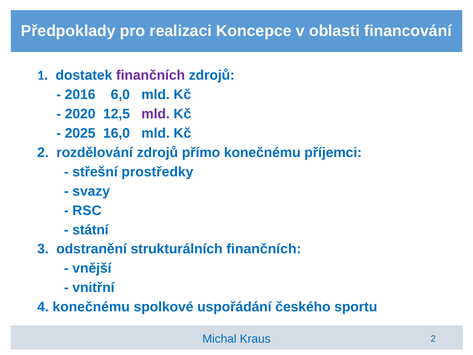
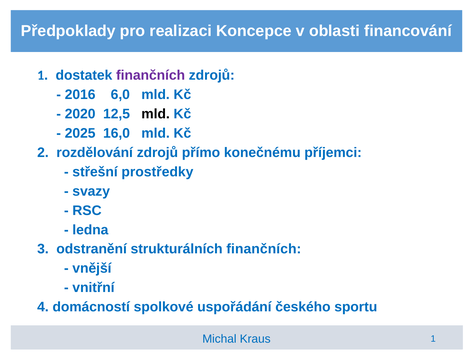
mld at (156, 114) colour: purple -> black
státní: státní -> ledna
4 konečnému: konečnému -> domácností
Kraus 2: 2 -> 1
